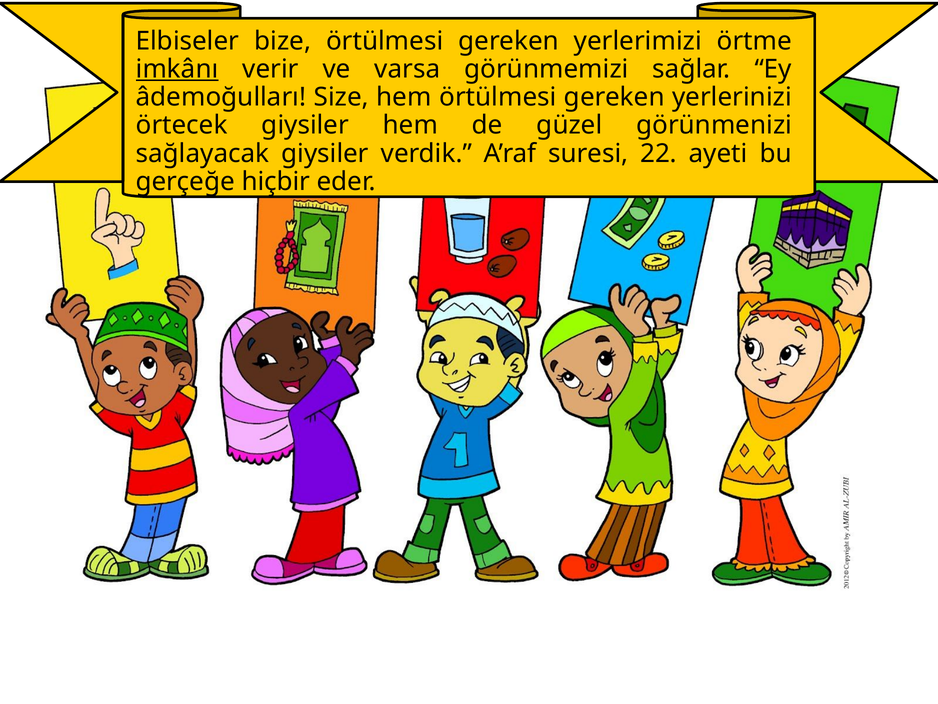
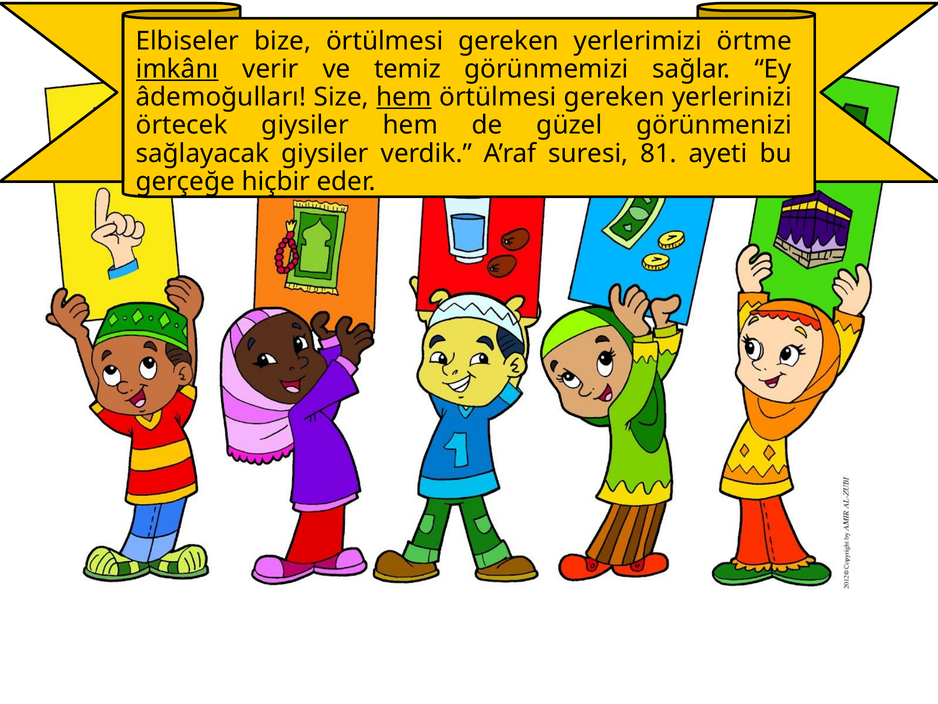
varsa: varsa -> temiz
hem at (404, 97) underline: none -> present
22: 22 -> 81
